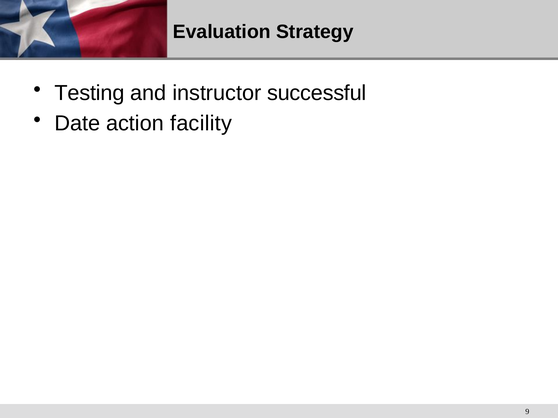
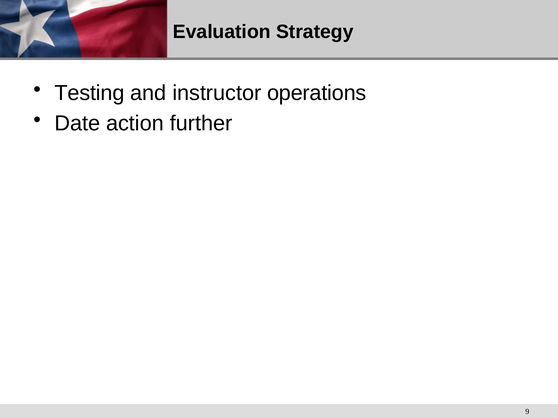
successful: successful -> operations
facility: facility -> further
